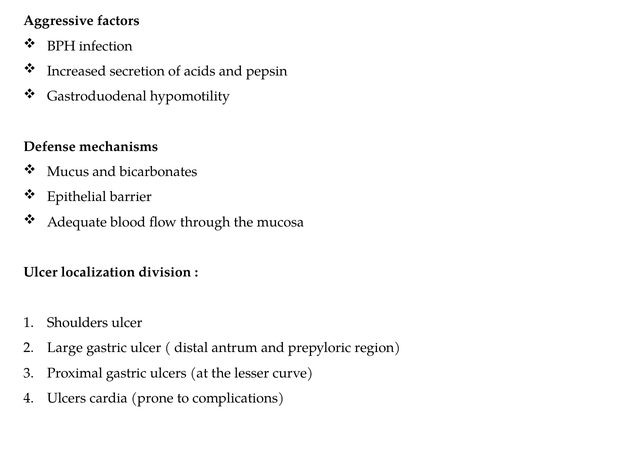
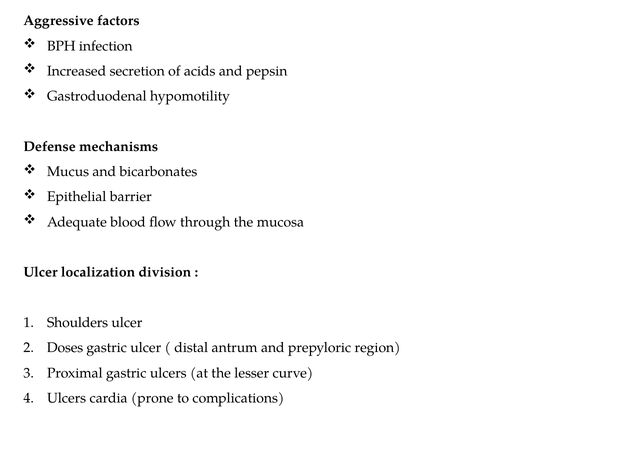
Large: Large -> Doses
